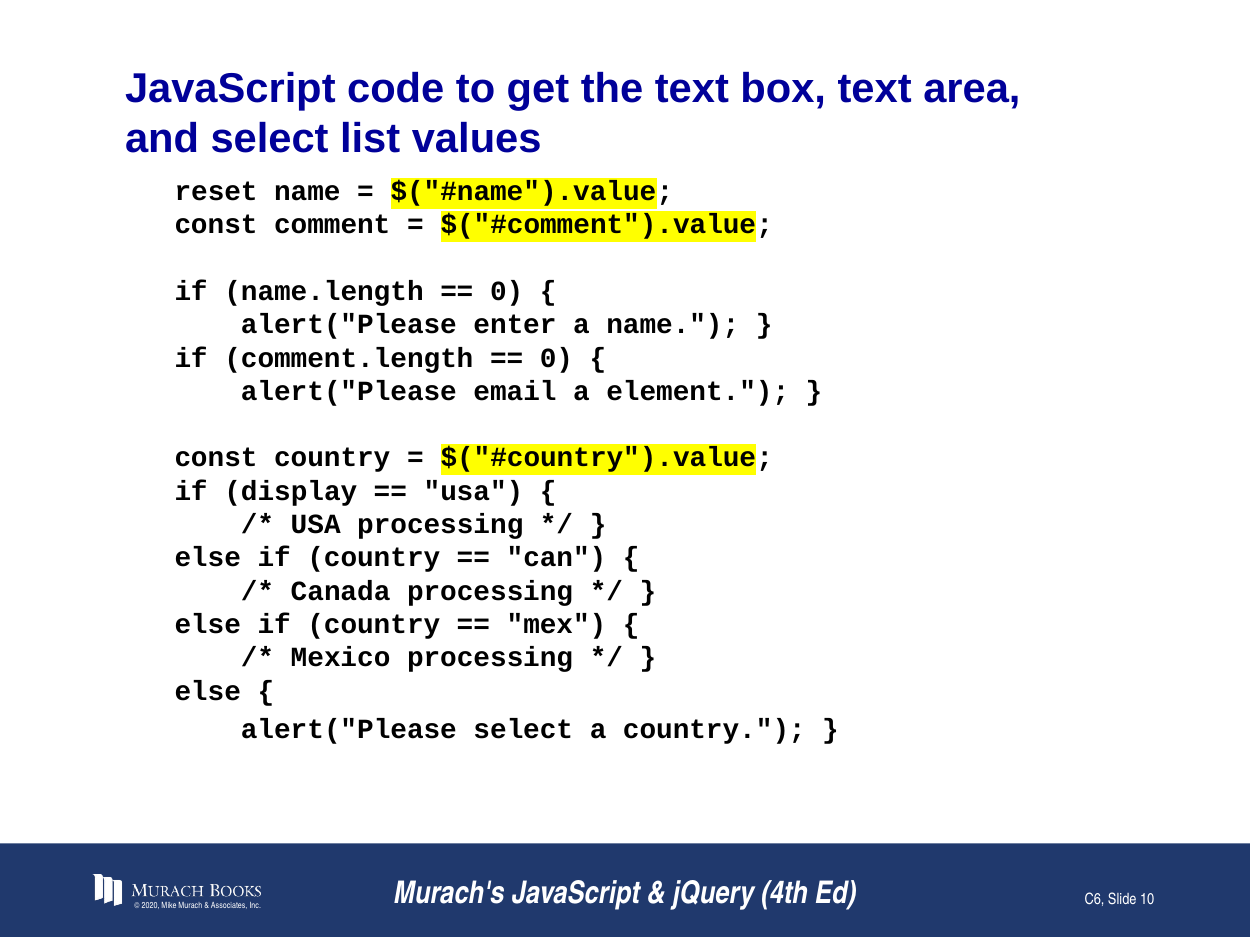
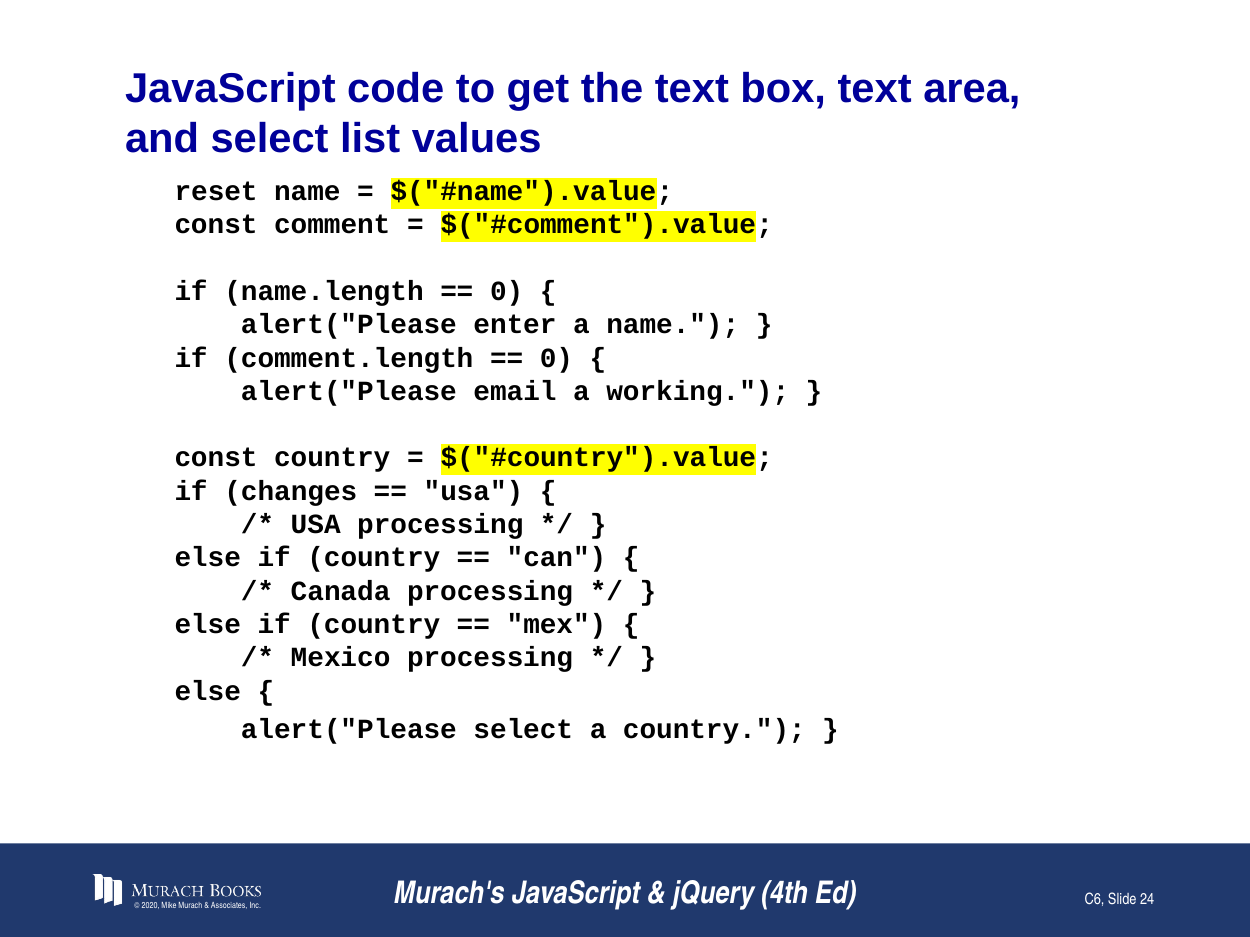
element: element -> working
display: display -> changes
10: 10 -> 24
